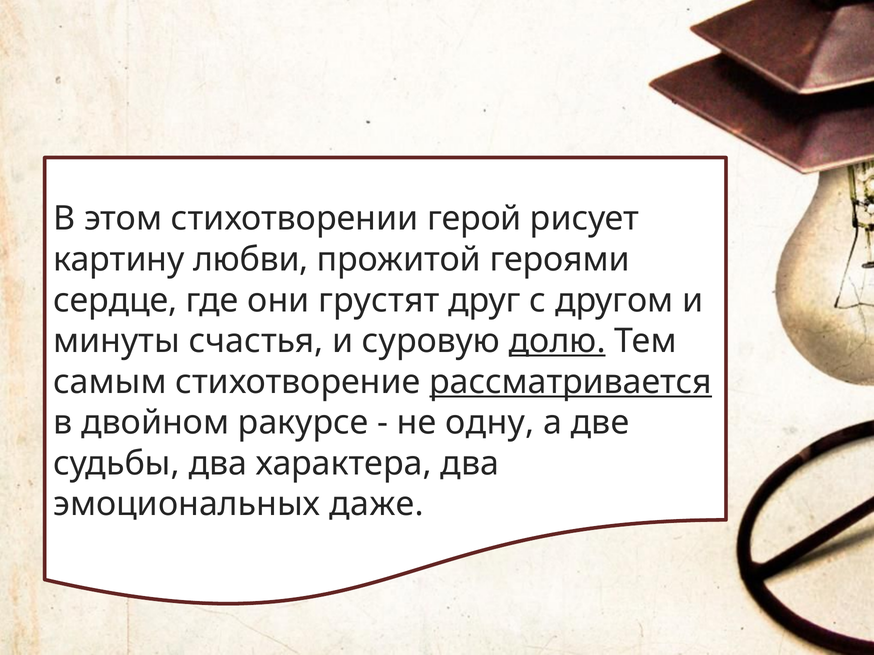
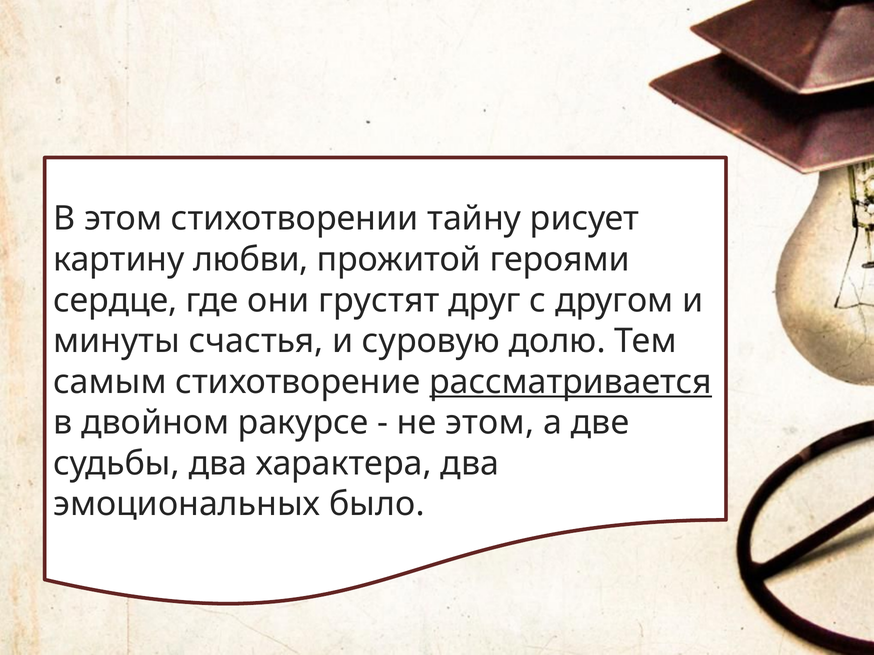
герой: герой -> тайну
долю underline: present -> none
не одну: одну -> этом
даже: даже -> было
